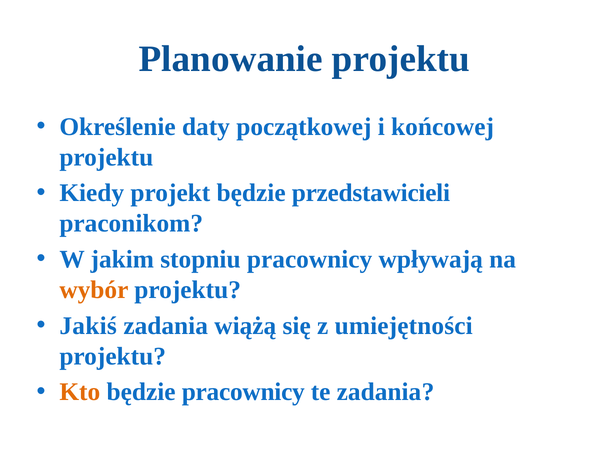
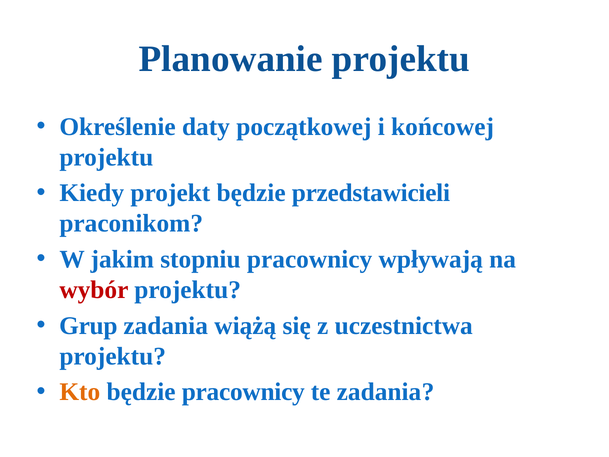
wybór colour: orange -> red
Jakiś: Jakiś -> Grup
umiejętności: umiejętności -> uczestnictwa
